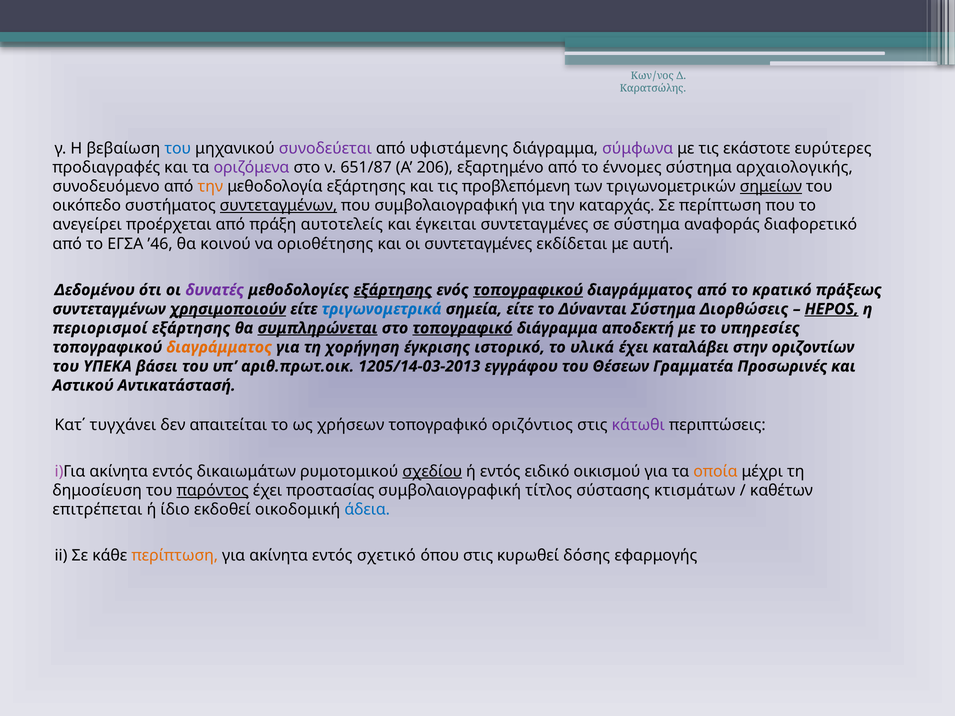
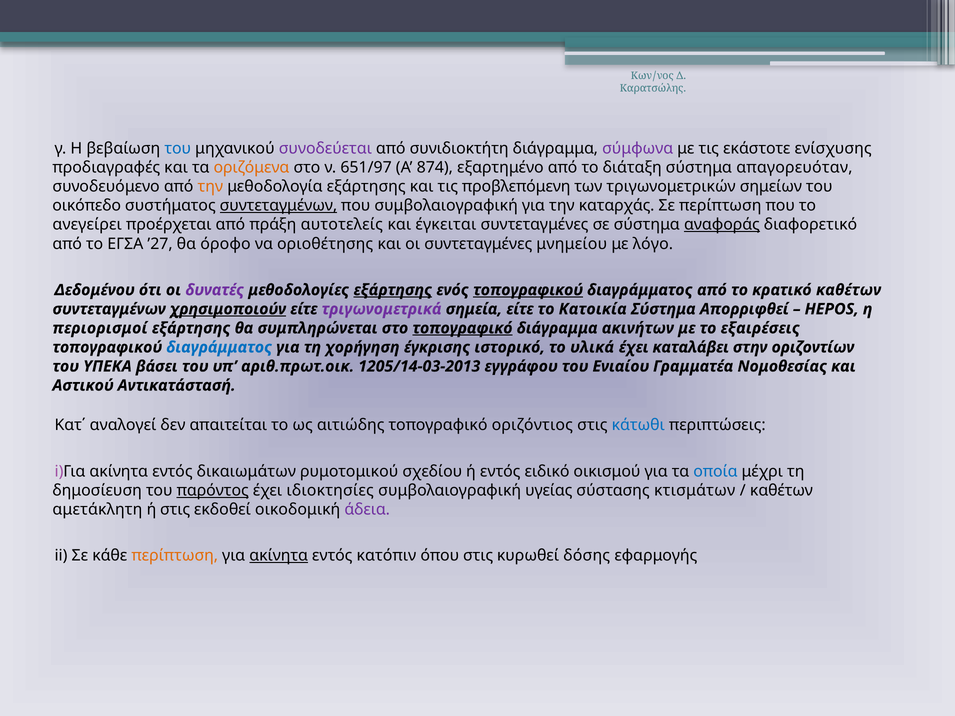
υφιστάμενης: υφιστάμενης -> συνιδιοκτήτη
ευρύτερες: ευρύτερες -> ενίσχυσης
οριζόμενα colour: purple -> orange
651/87: 651/87 -> 651/97
206: 206 -> 874
έννομες: έννομες -> διάταξη
αρχαιολογικής: αρχαιολογικής -> απαγορευόταν
σημείων underline: present -> none
αναφοράς underline: none -> present
’46: ’46 -> ’27
κοινού: κοινού -> όροφο
εκδίδεται: εκδίδεται -> μνημείου
αυτή: αυτή -> λόγο
κρατικό πράξεως: πράξεως -> καθέτων
τριγωνομετρικά colour: blue -> purple
Δύνανται: Δύνανται -> Κατοικία
Διορθώσεις: Διορθώσεις -> Απορριφθεί
HEPOS underline: present -> none
συμπληρώνεται underline: present -> none
αποδεκτή: αποδεκτή -> ακινήτων
υπηρεσίες: υπηρεσίες -> εξαιρέσεις
διαγράμματος at (219, 347) colour: orange -> blue
Θέσεων: Θέσεων -> Ενιαίου
Προσωρινές: Προσωρινές -> Νομοθεσίας
τυγχάνει: τυγχάνει -> αναλογεί
χρήσεων: χρήσεων -> αιτιώδης
κάτωθι colour: purple -> blue
σχεδίου underline: present -> none
οποία colour: orange -> blue
προστασίας: προστασίας -> ιδιοκτησίες
τίτλος: τίτλος -> υγείας
επιτρέπεται: επιτρέπεται -> αμετάκλητη
ή ίδιο: ίδιο -> στις
άδεια colour: blue -> purple
ακίνητα at (279, 556) underline: none -> present
σχετικό: σχετικό -> κατόπιν
